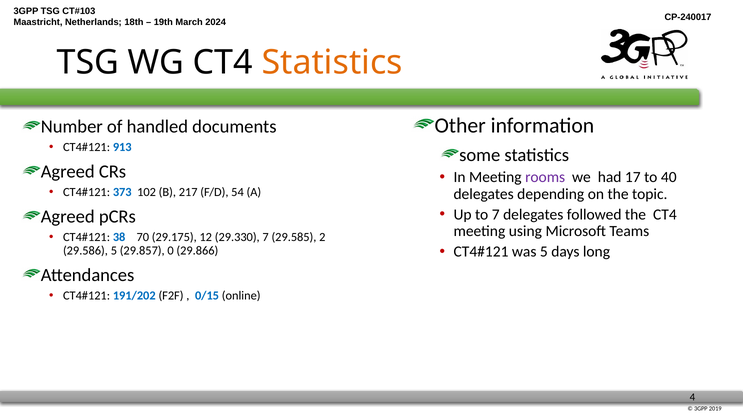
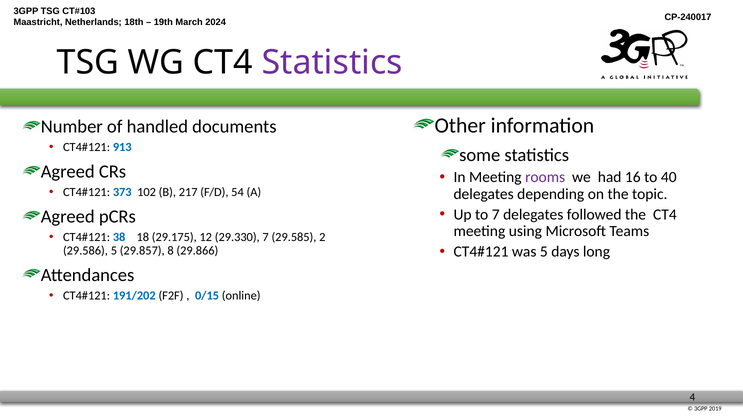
Statistics at (332, 62) colour: orange -> purple
17: 17 -> 16
70: 70 -> 18
0: 0 -> 8
